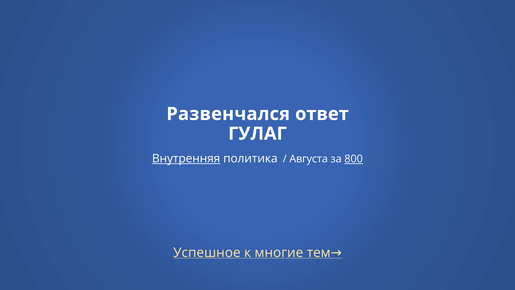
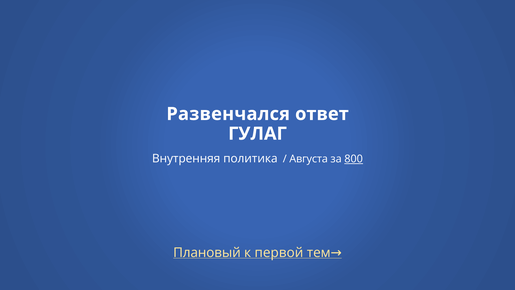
Внутренняя underline: present -> none
Успешное: Успешное -> Плановый
многие: многие -> первой
